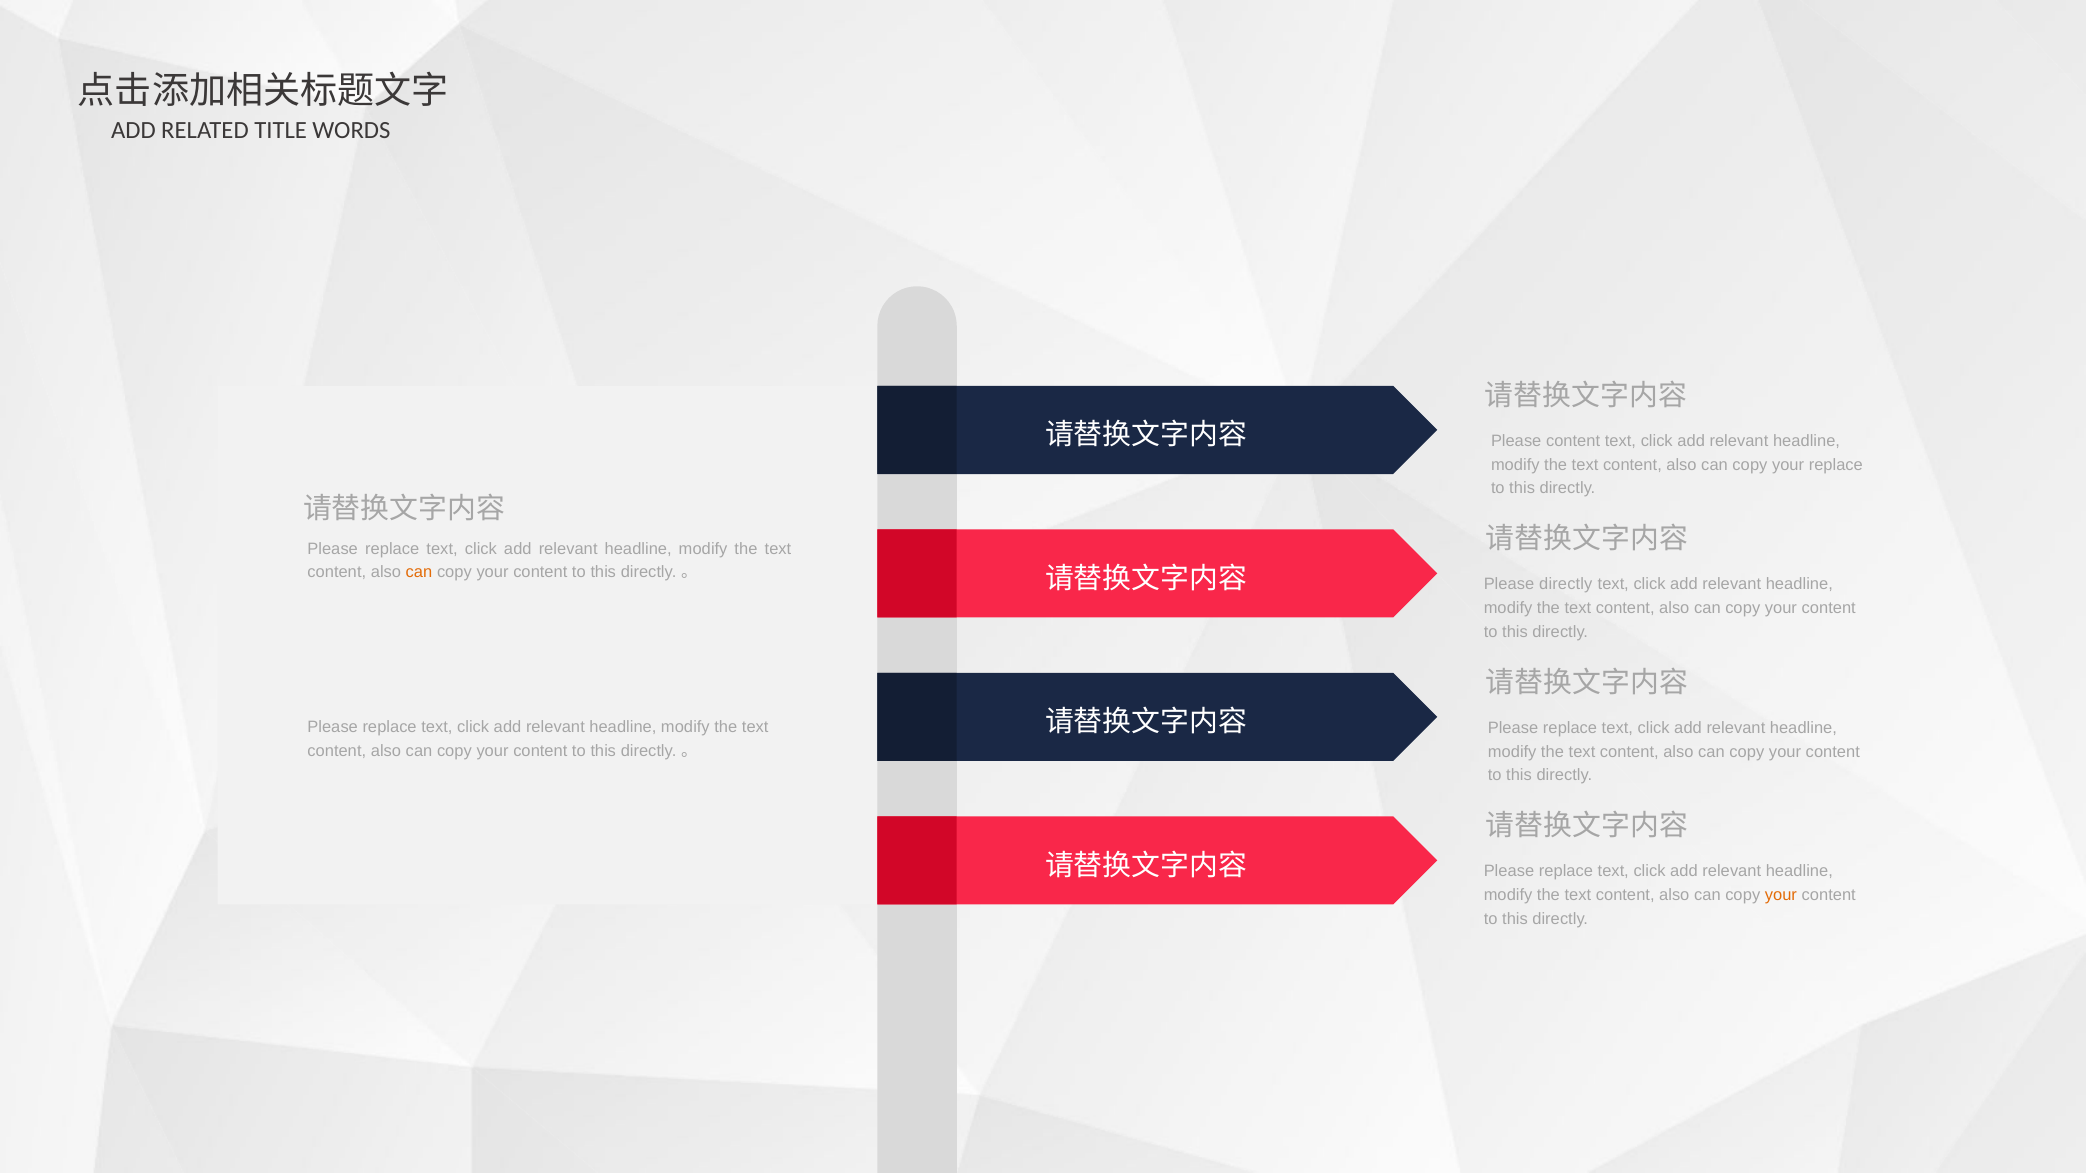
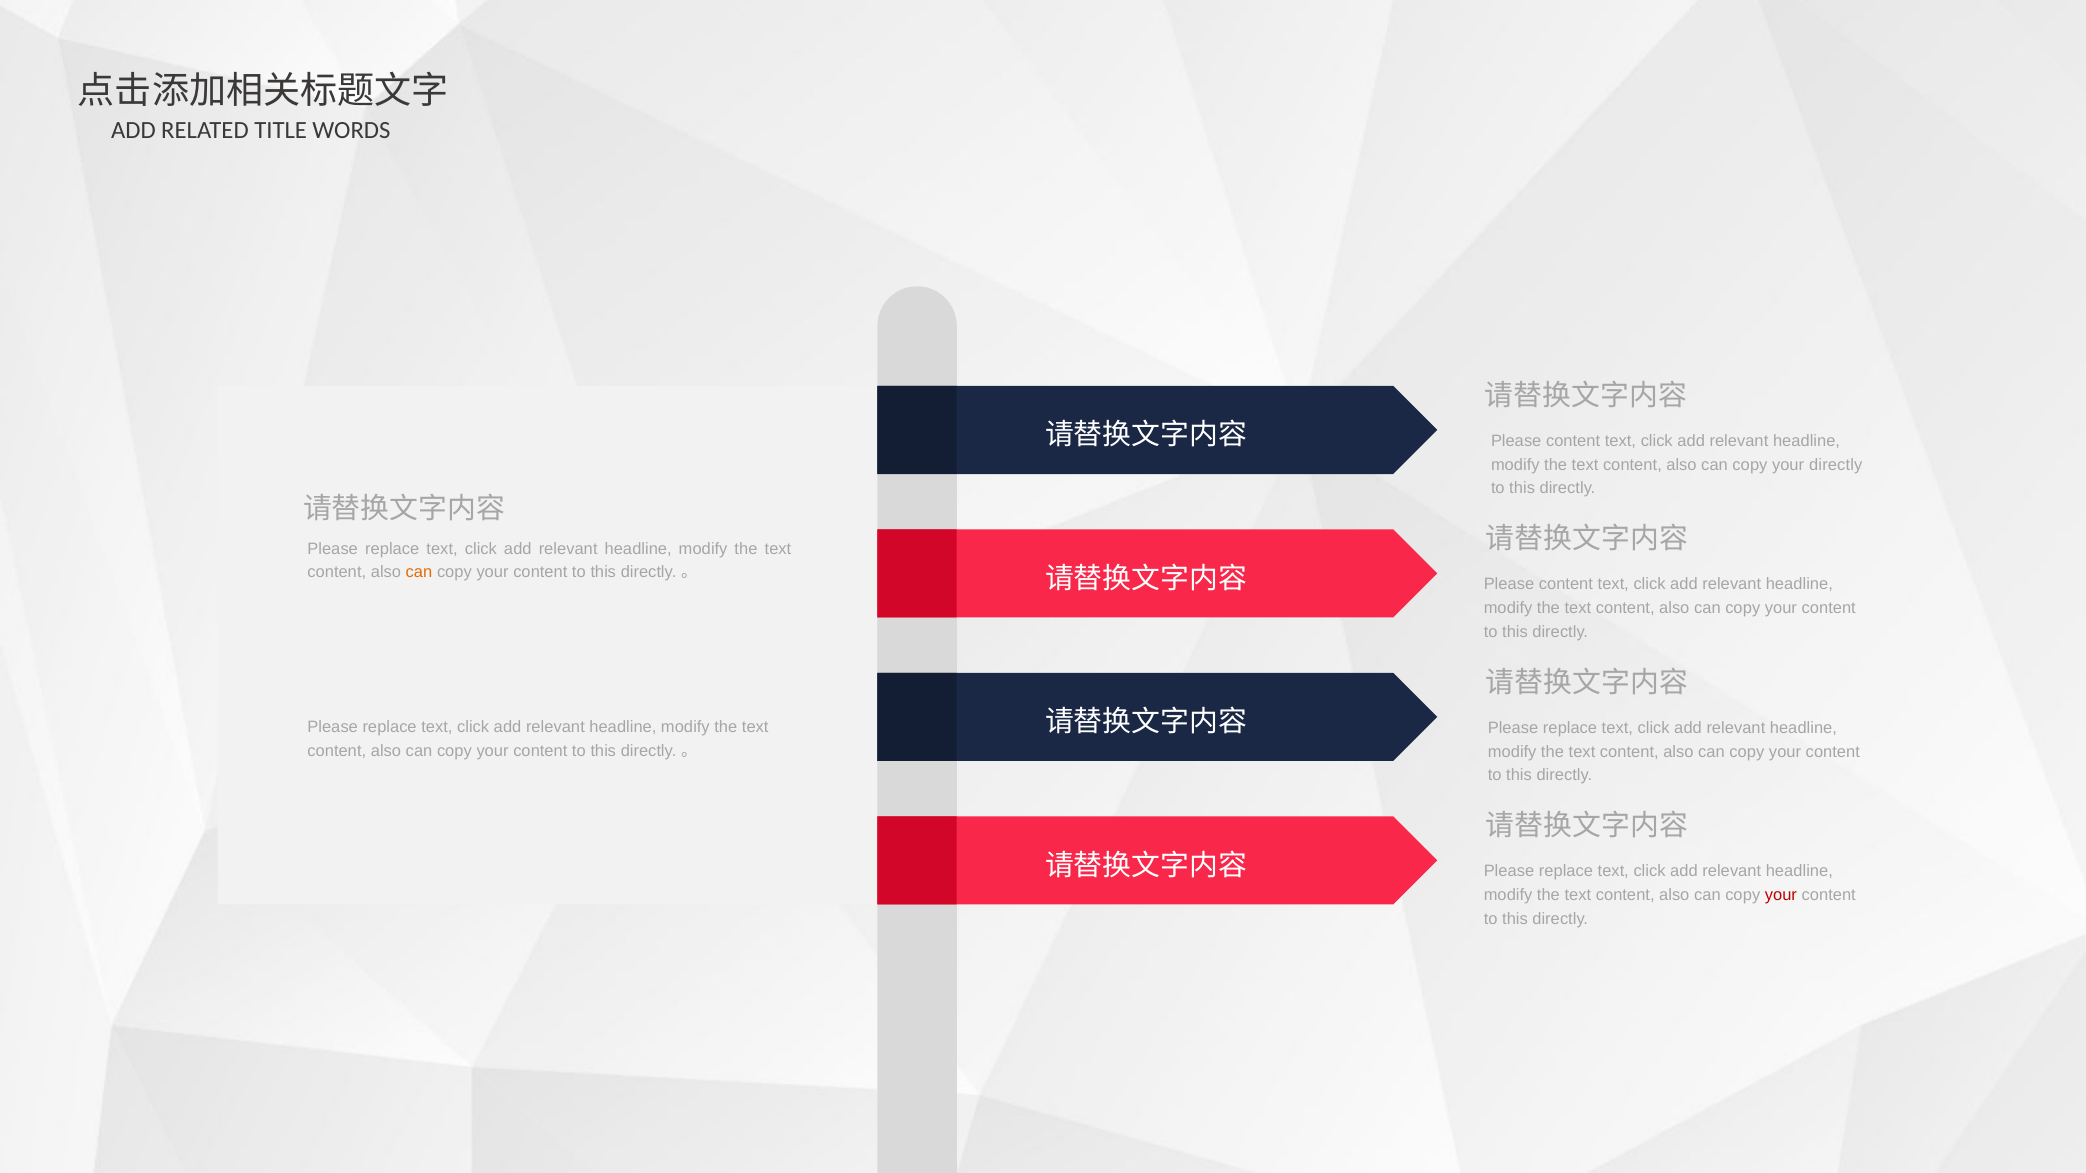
your replace: replace -> directly
directly at (1566, 585): directly -> content
your at (1781, 895) colour: orange -> red
